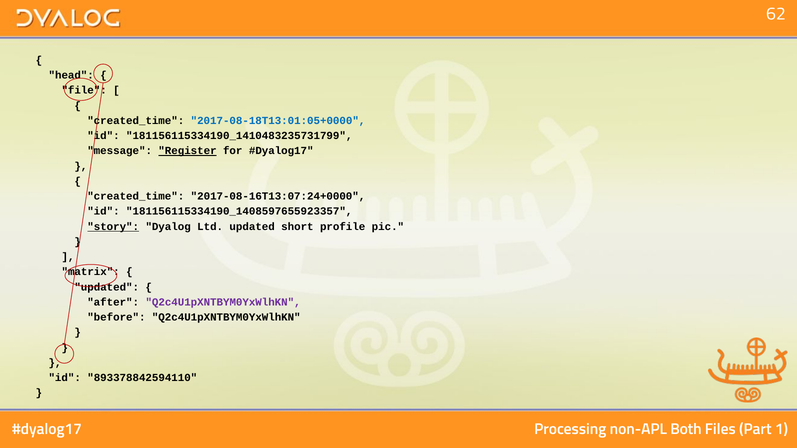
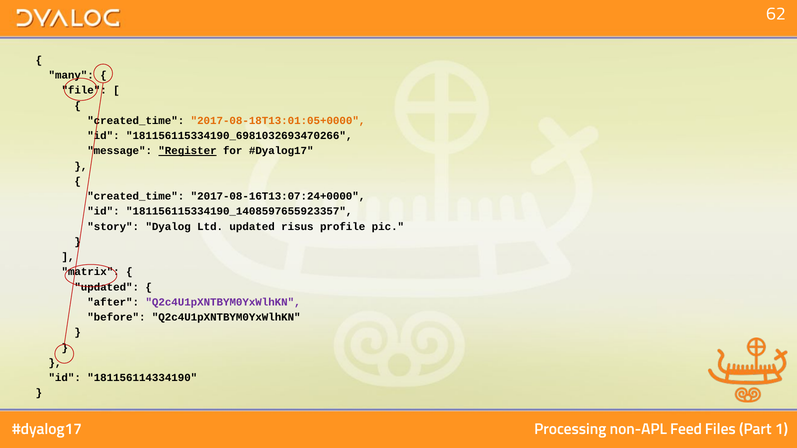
head: head -> many
2017-08-18T13:01:05+0000 colour: blue -> orange
181156115334190_1410483235731799: 181156115334190_1410483235731799 -> 181156115334190_6981032693470266
story underline: present -> none
short: short -> risus
893378842594110: 893378842594110 -> 181156114334190
Both: Both -> Feed
